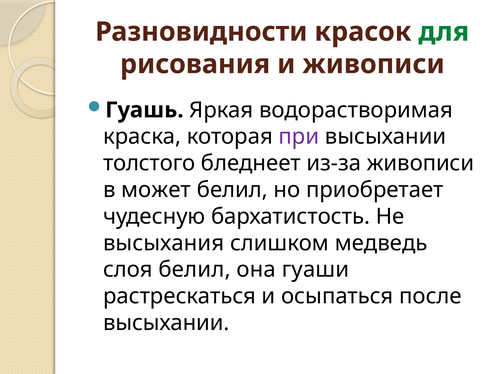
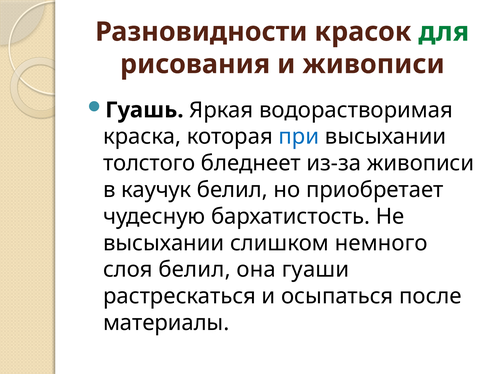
при colour: purple -> blue
может: может -> каучук
высыхания at (164, 243): высыхания -> высыхании
медведь: медведь -> немного
высыхании at (166, 322): высыхании -> материалы
